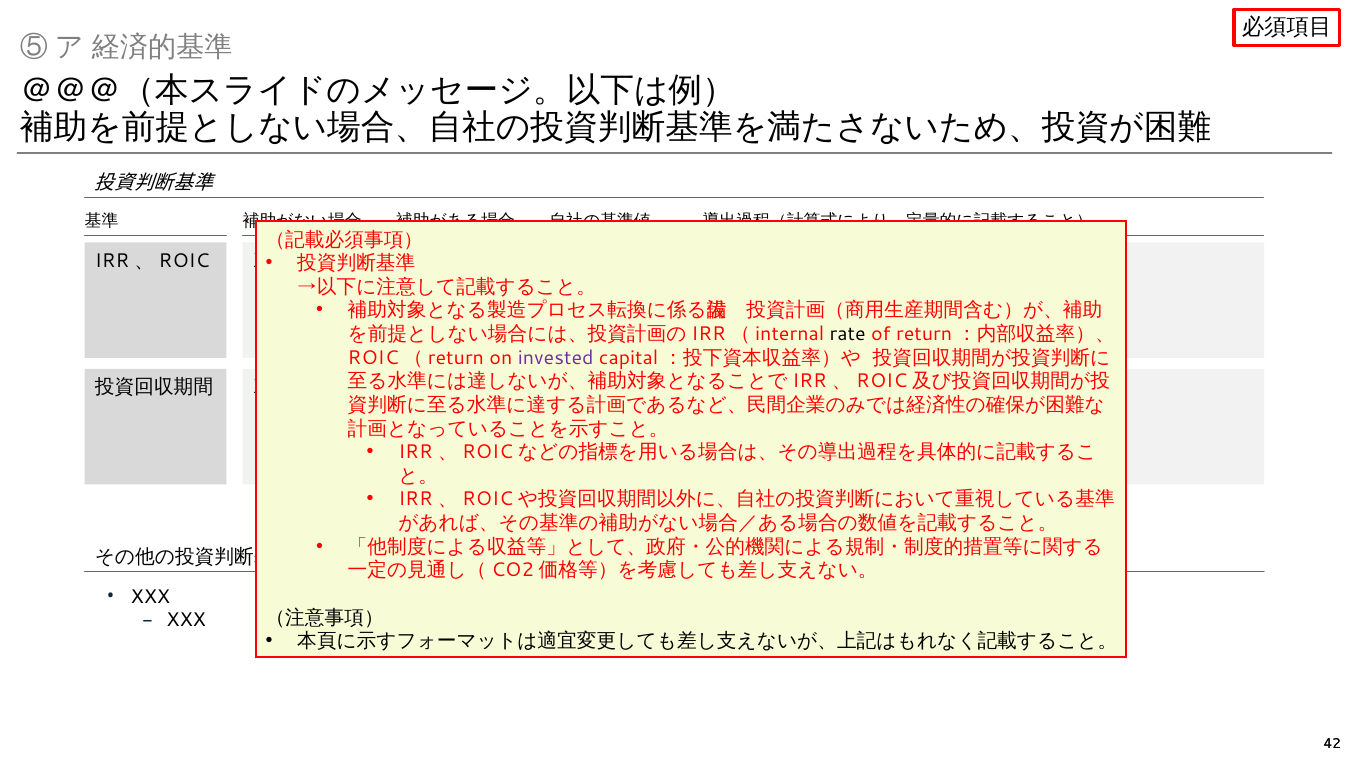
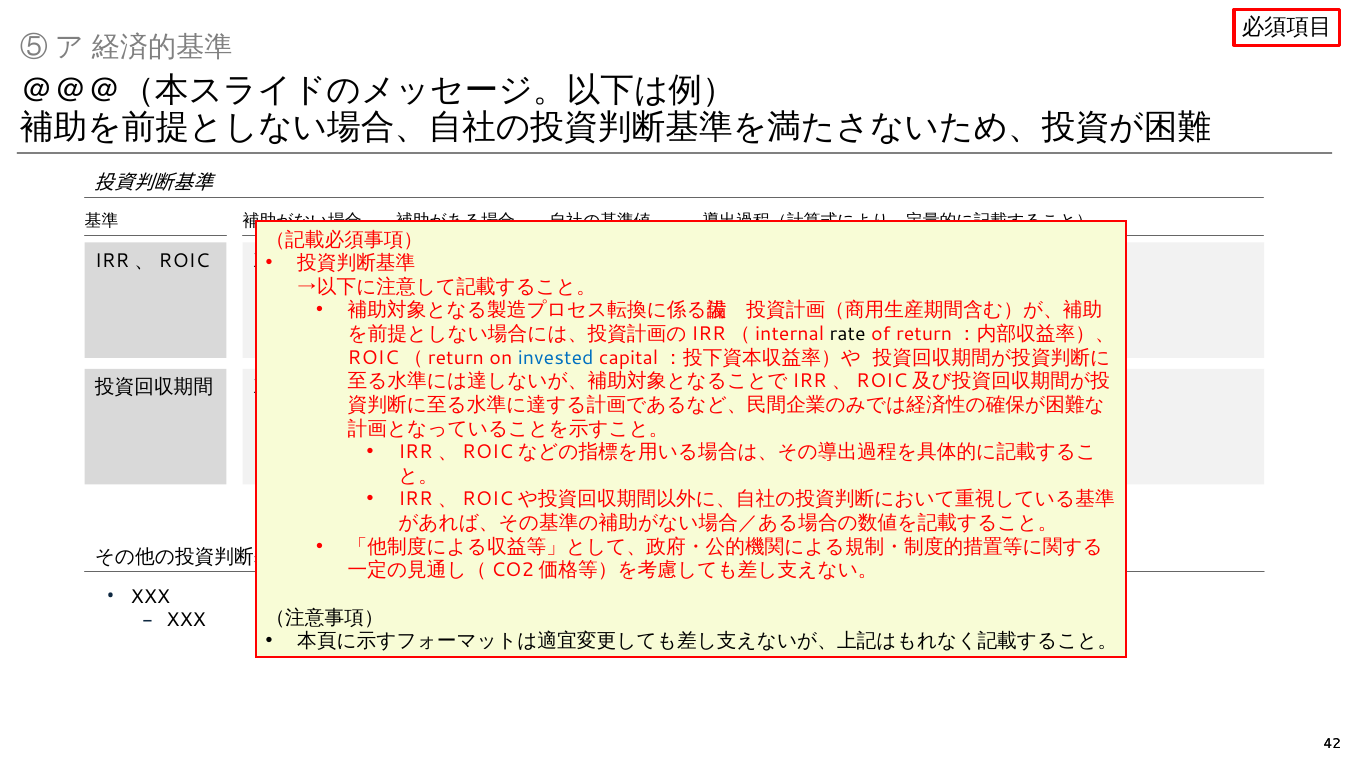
invested colour: purple -> blue
